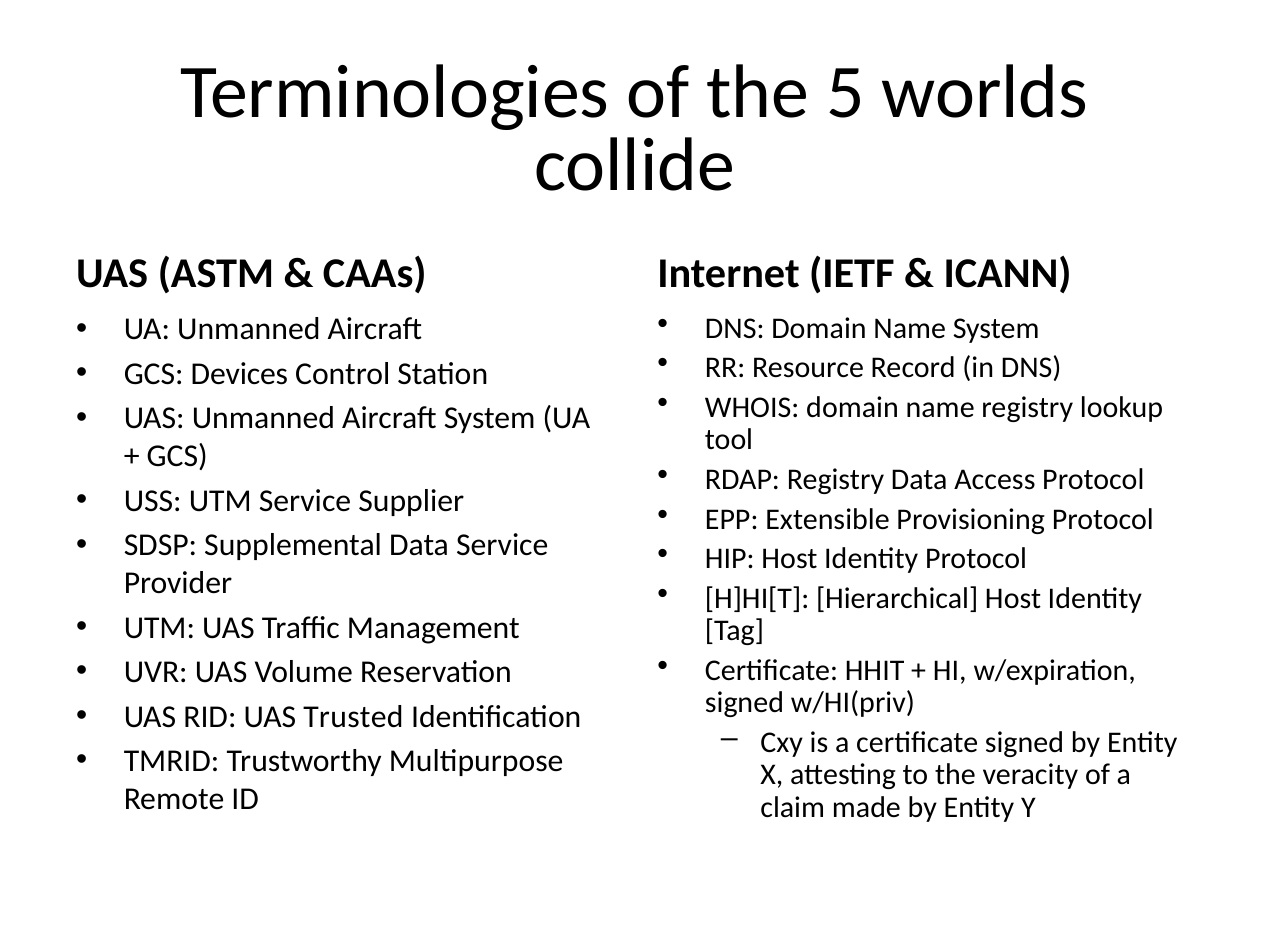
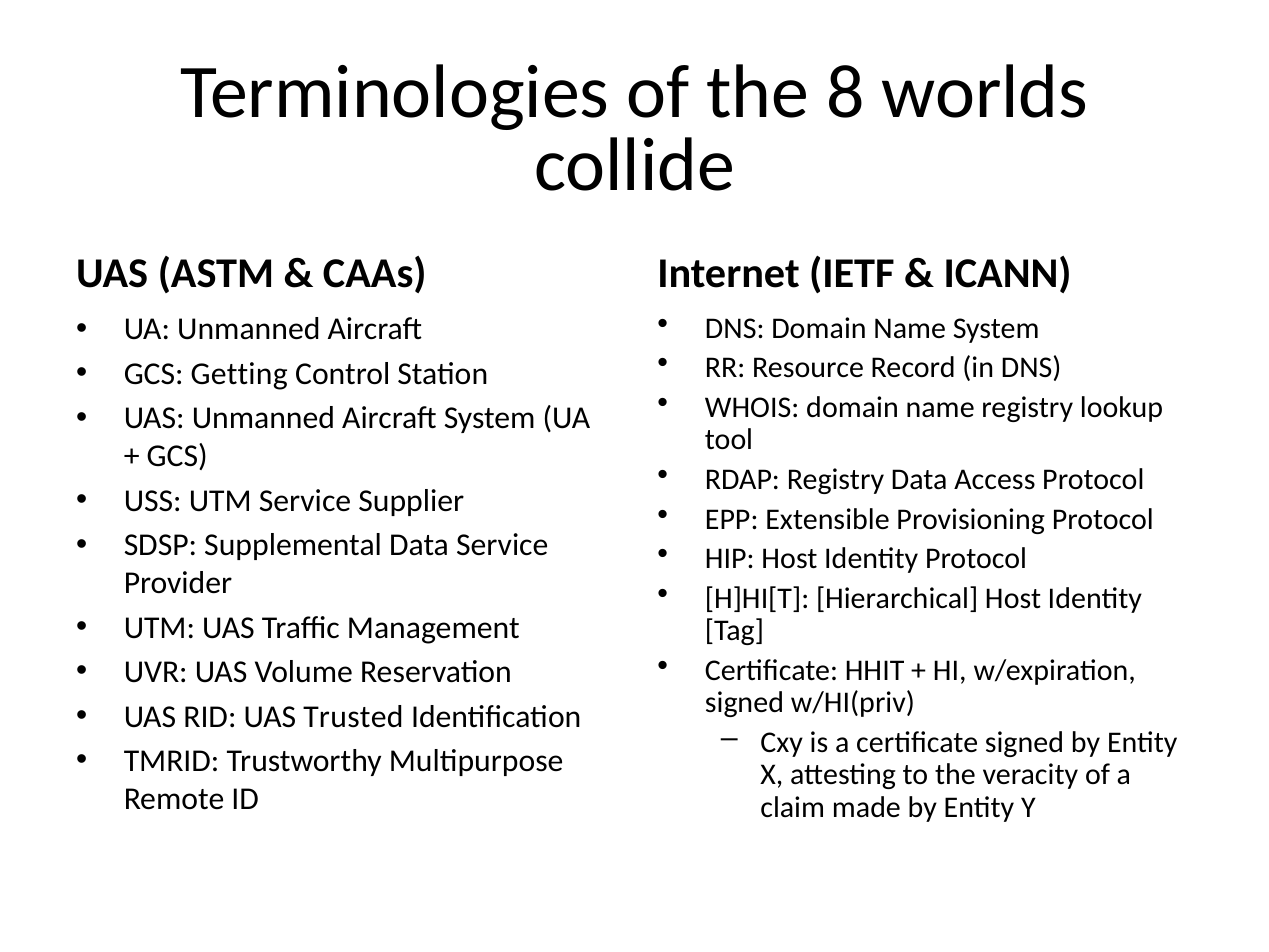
5: 5 -> 8
Devices: Devices -> Getting
